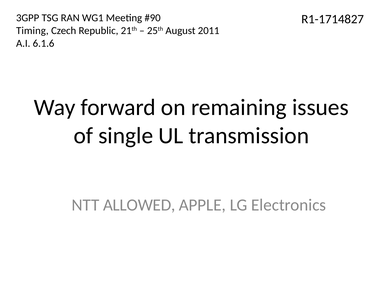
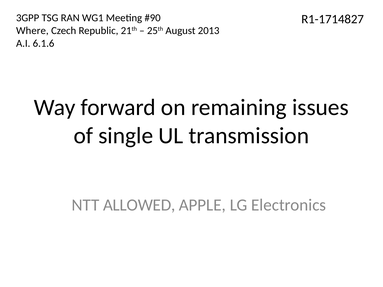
Timing: Timing -> Where
2011: 2011 -> 2013
